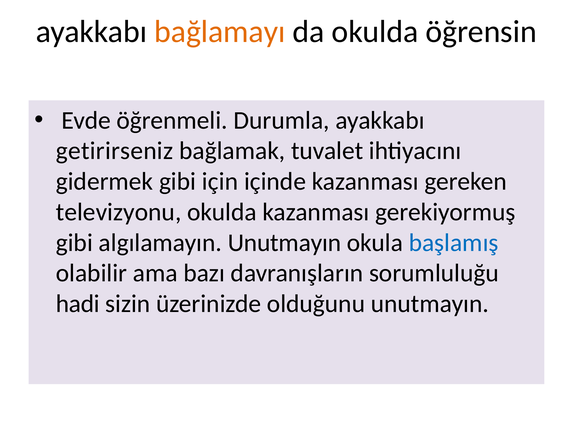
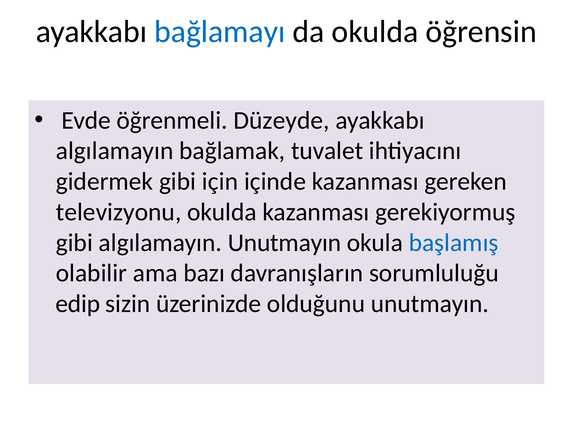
bağlamayı colour: orange -> blue
Durumla: Durumla -> Düzeyde
getirirseniz at (115, 151): getirirseniz -> algılamayın
hadi: hadi -> edip
